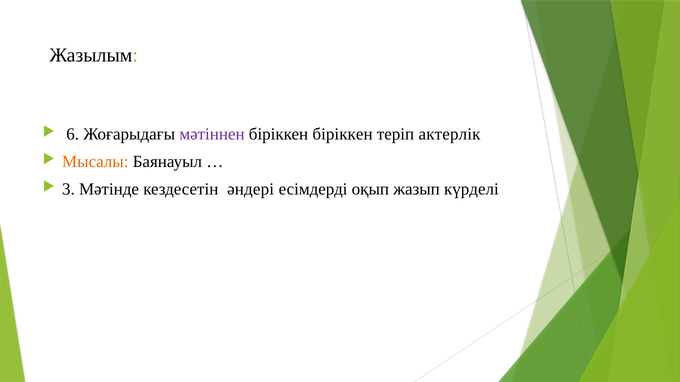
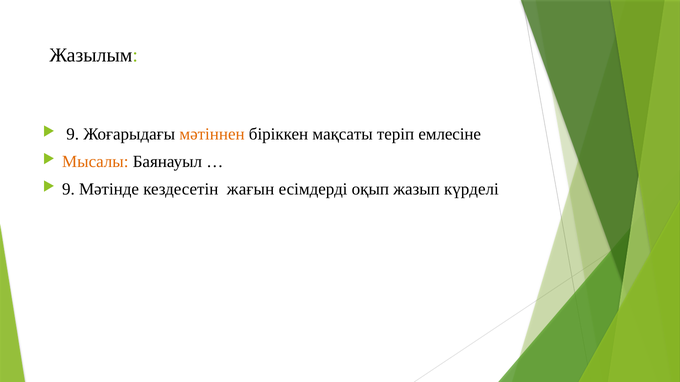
6 at (73, 134): 6 -> 9
мәтіннен colour: purple -> orange
біріккен біріккен: біріккен -> мақсаты
актерлік: актерлік -> емлесіне
3 at (68, 189): 3 -> 9
әндері: әндері -> жағын
